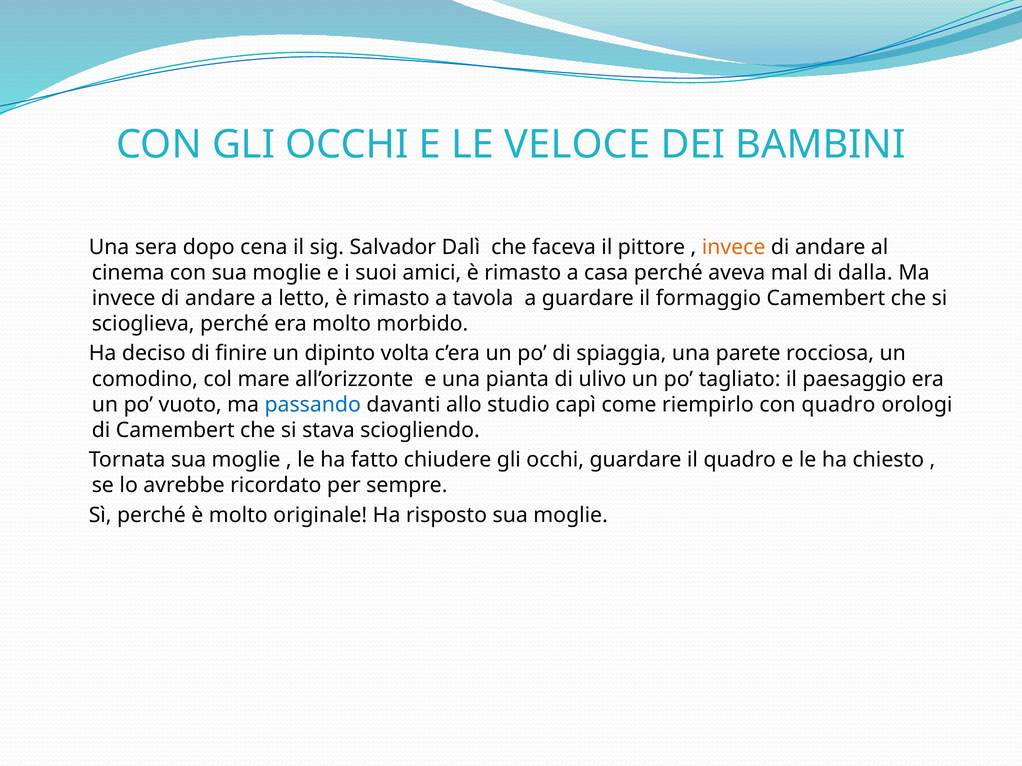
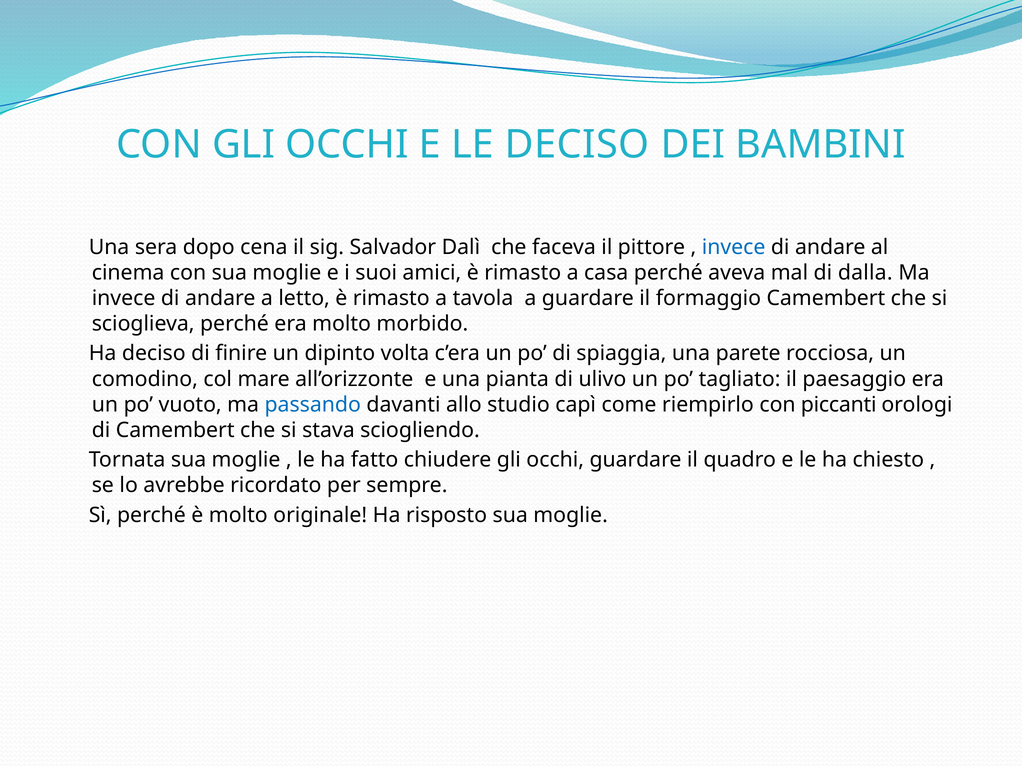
LE VELOCE: VELOCE -> DECISO
invece at (734, 247) colour: orange -> blue
con quadro: quadro -> piccanti
